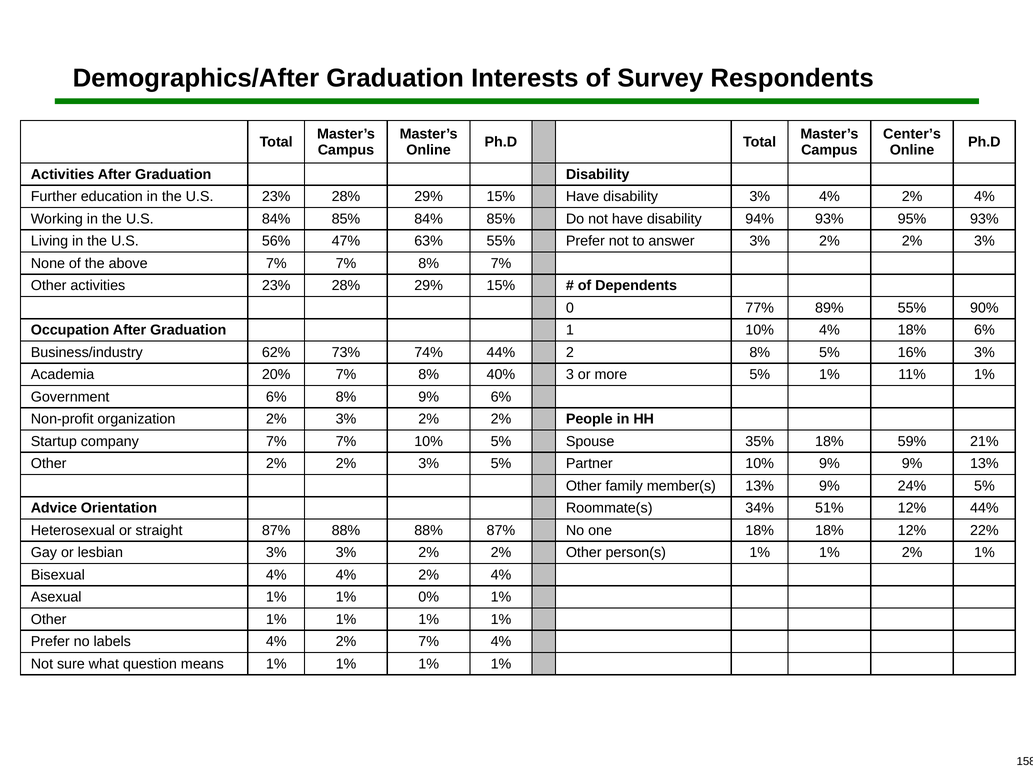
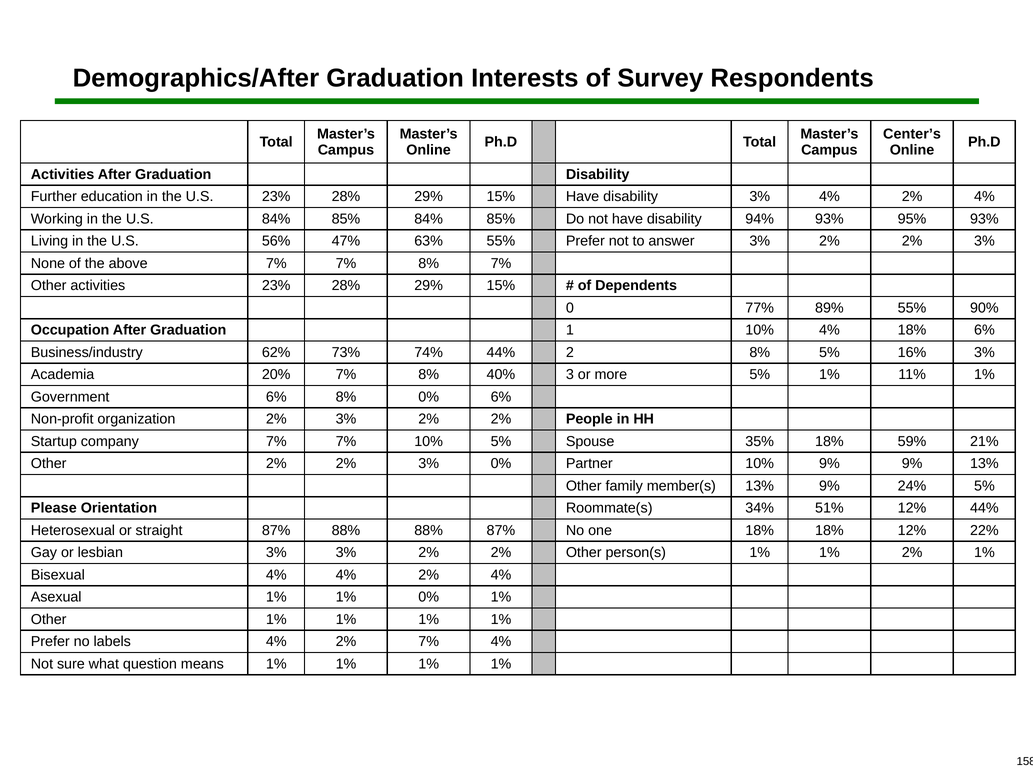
8% 9%: 9% -> 0%
3% 5%: 5% -> 0%
Advice: Advice -> Please
